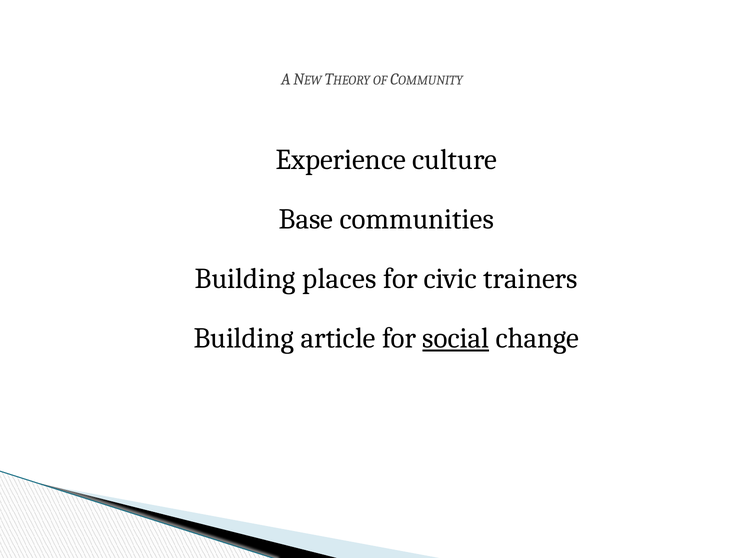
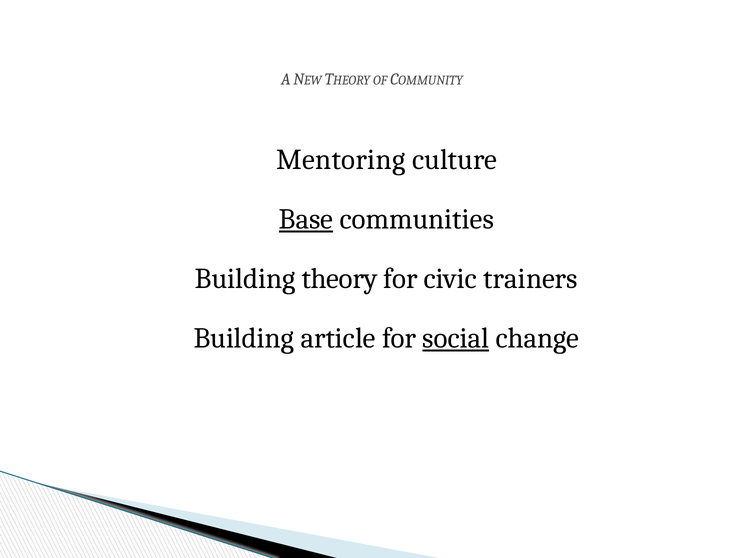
Experience: Experience -> Mentoring
Base underline: none -> present
places: places -> theory
